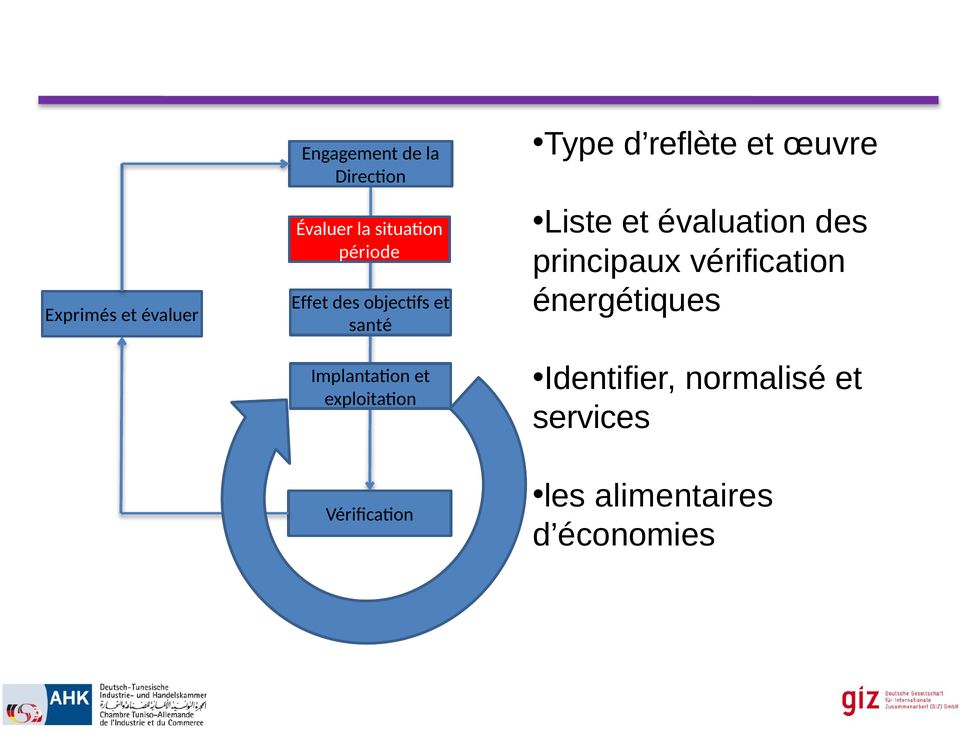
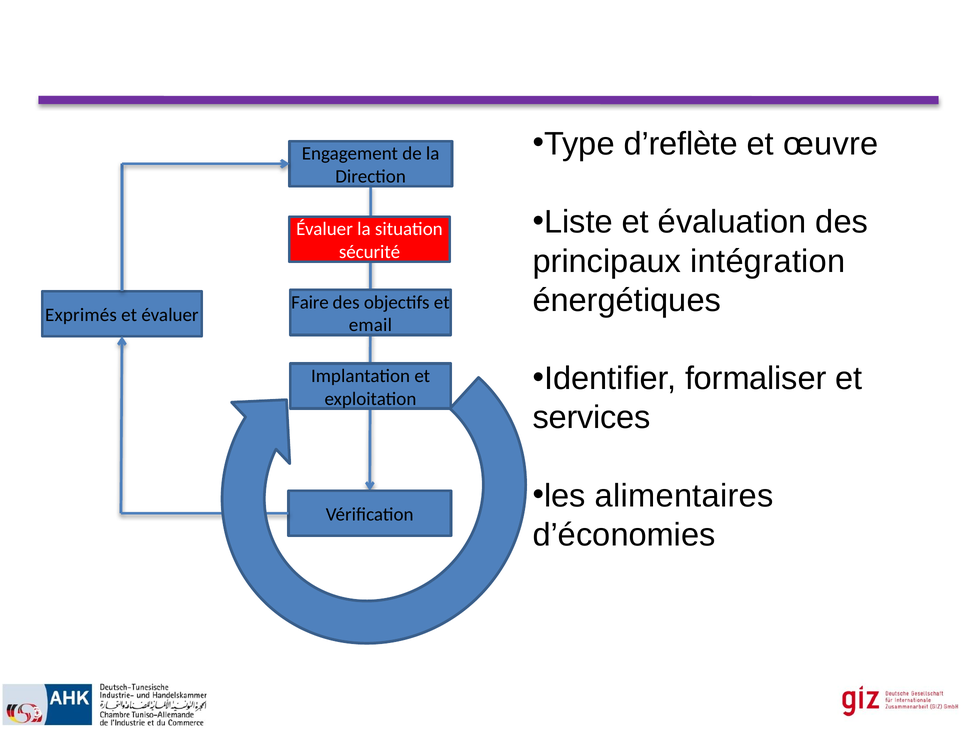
période: période -> sécurité
principaux vérification: vérification -> intégration
Effet: Effet -> Faire
santé: santé -> email
normalisé: normalisé -> formaliser
